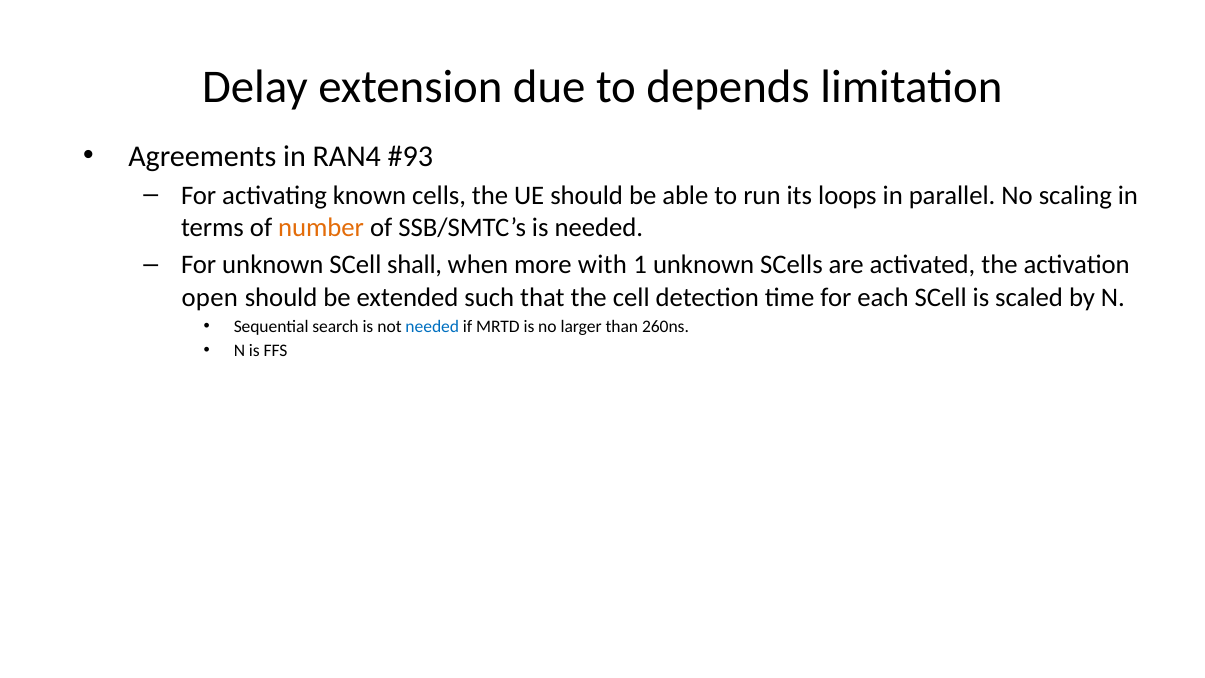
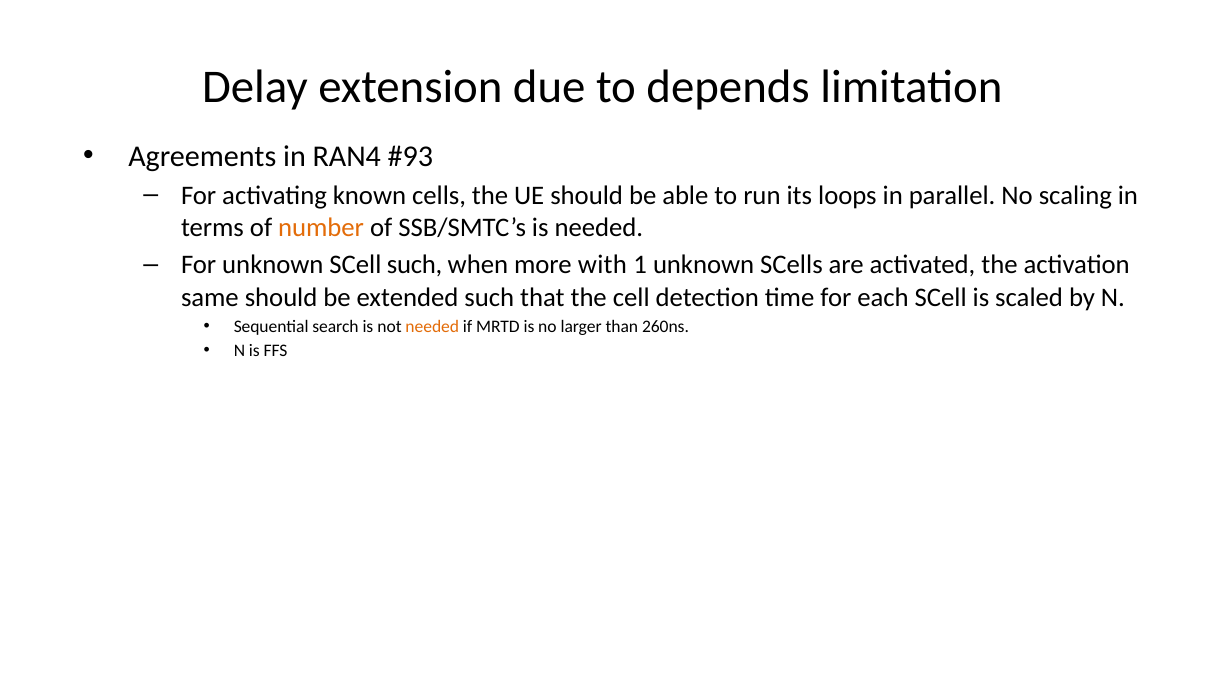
SCell shall: shall -> such
open: open -> same
needed at (432, 326) colour: blue -> orange
